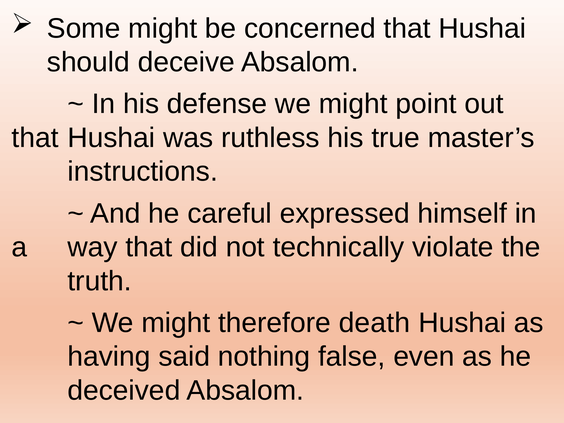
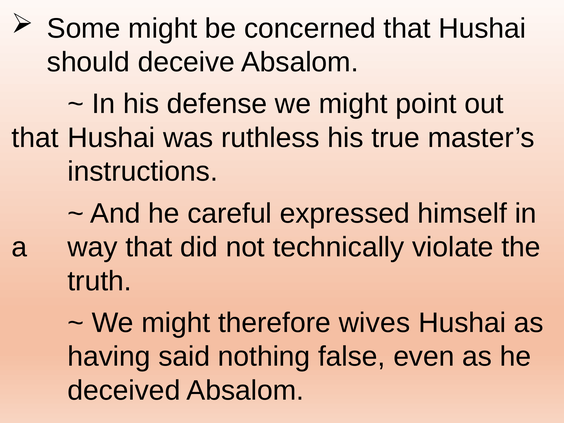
death: death -> wives
